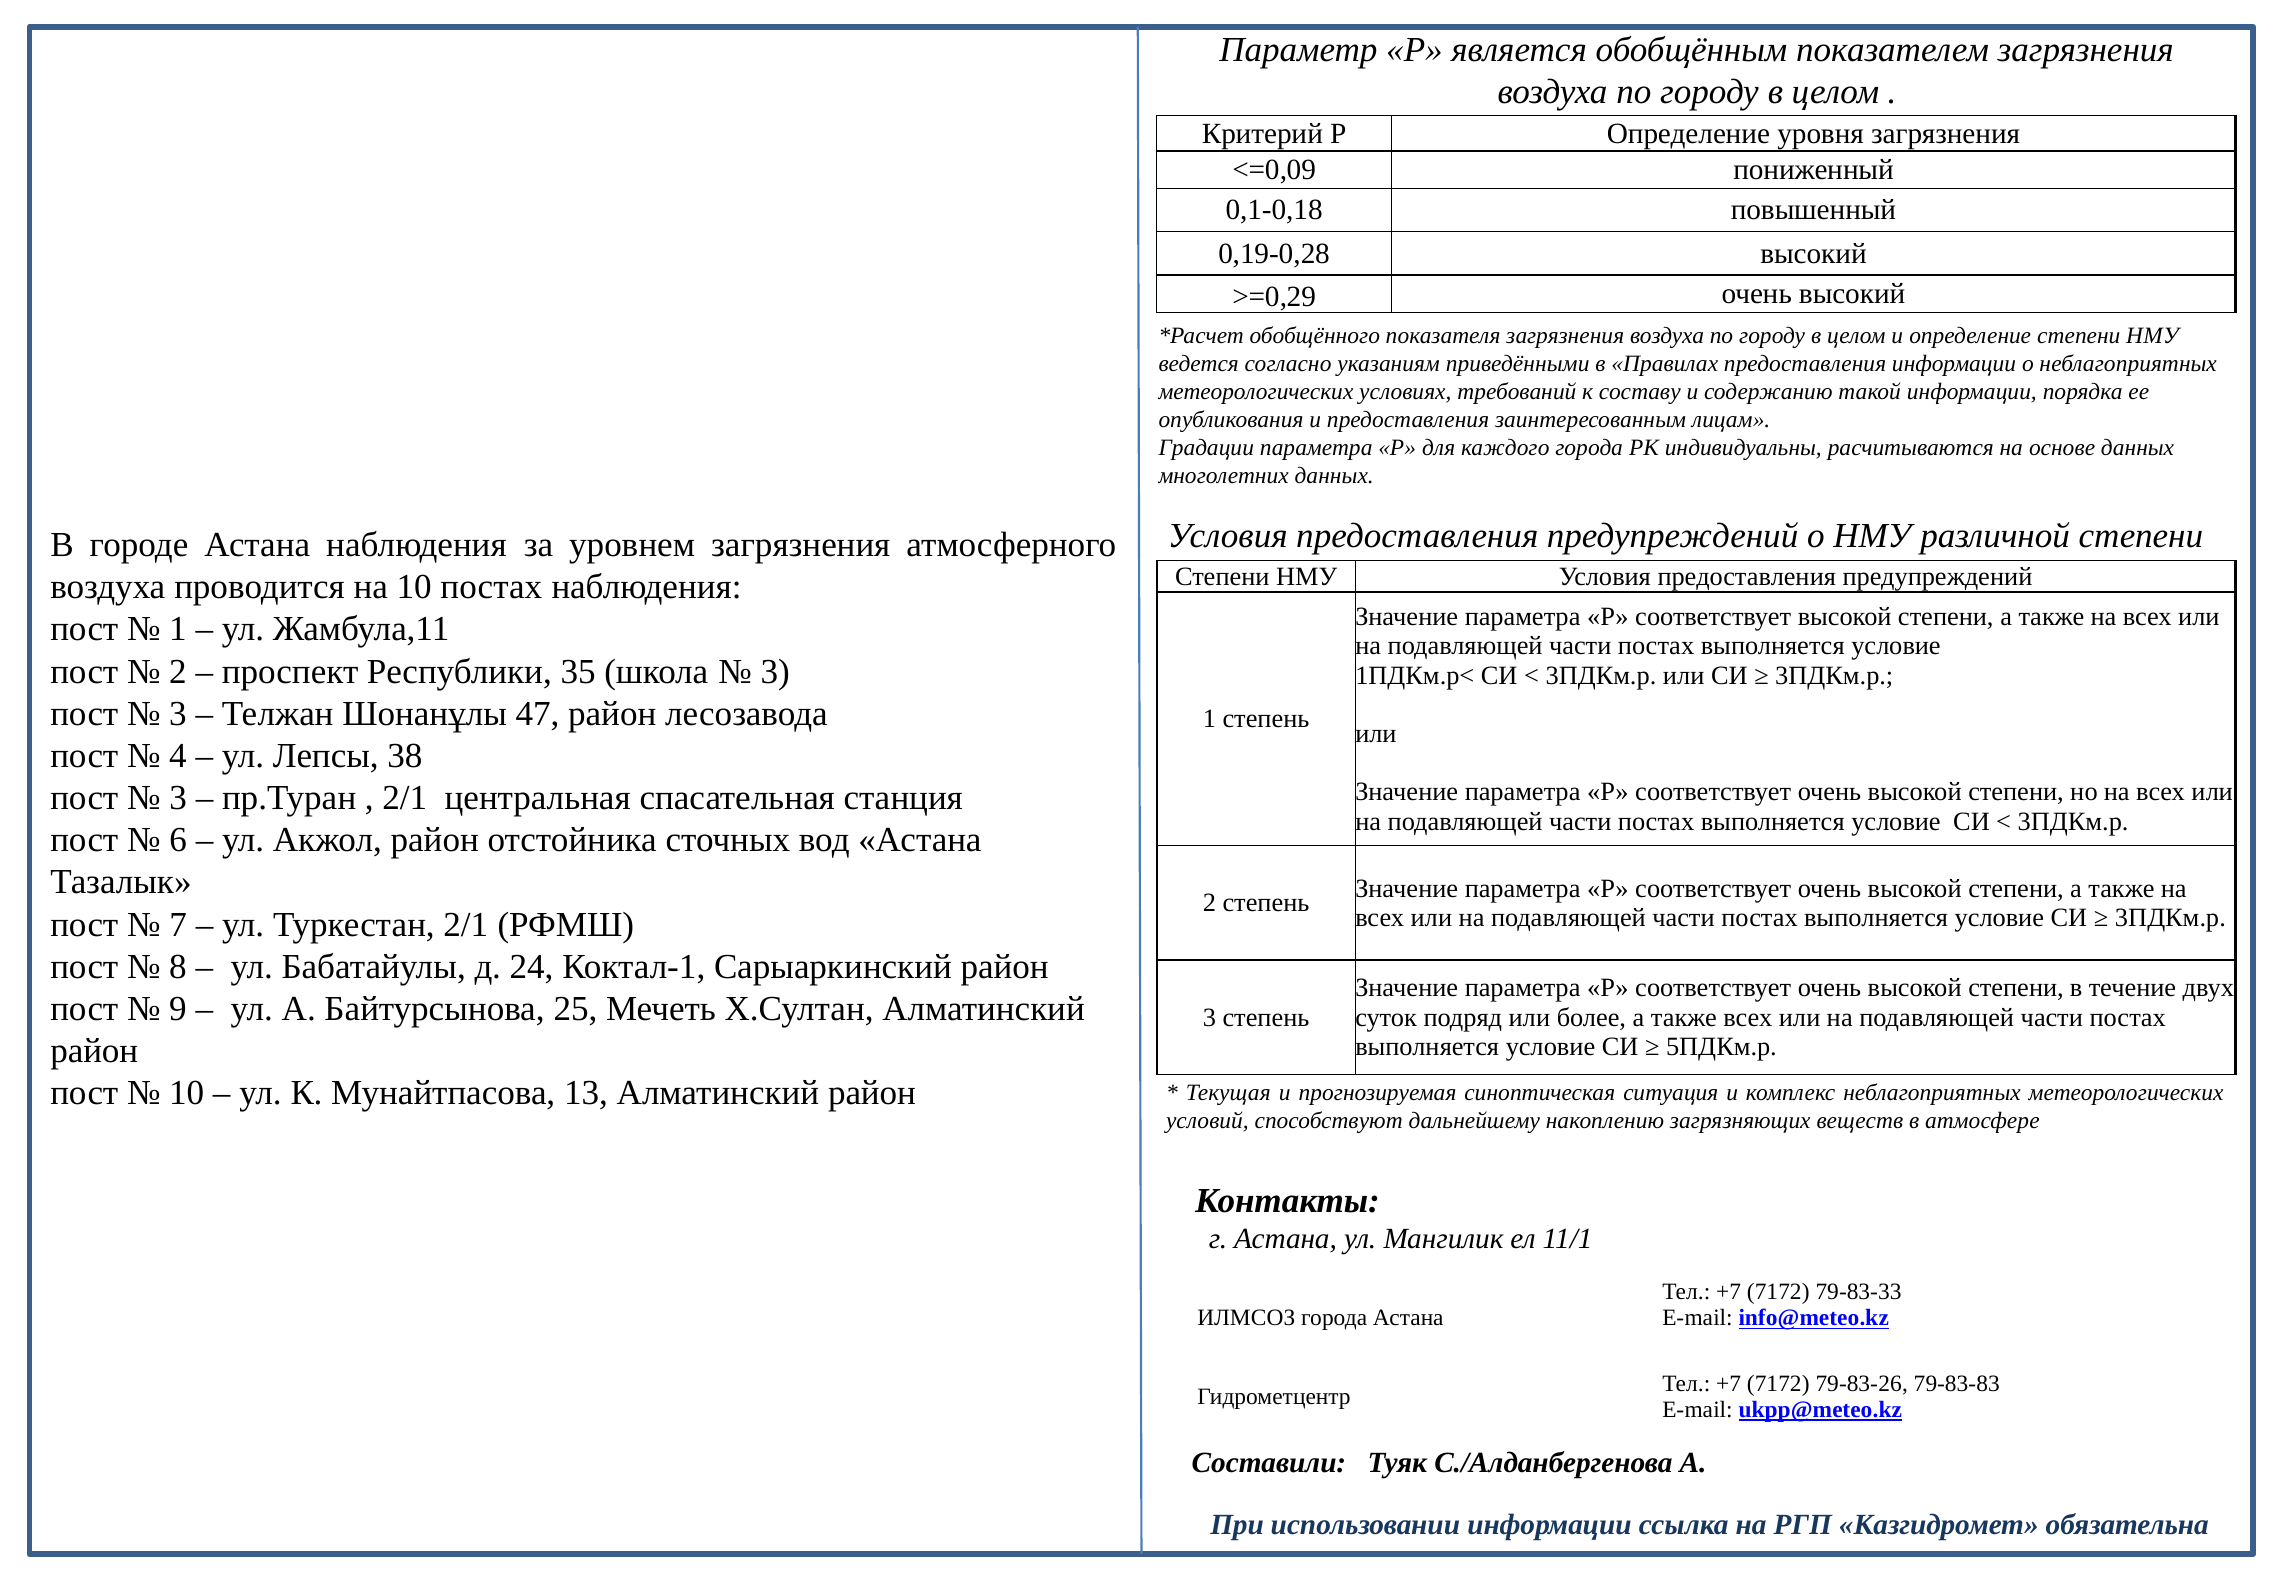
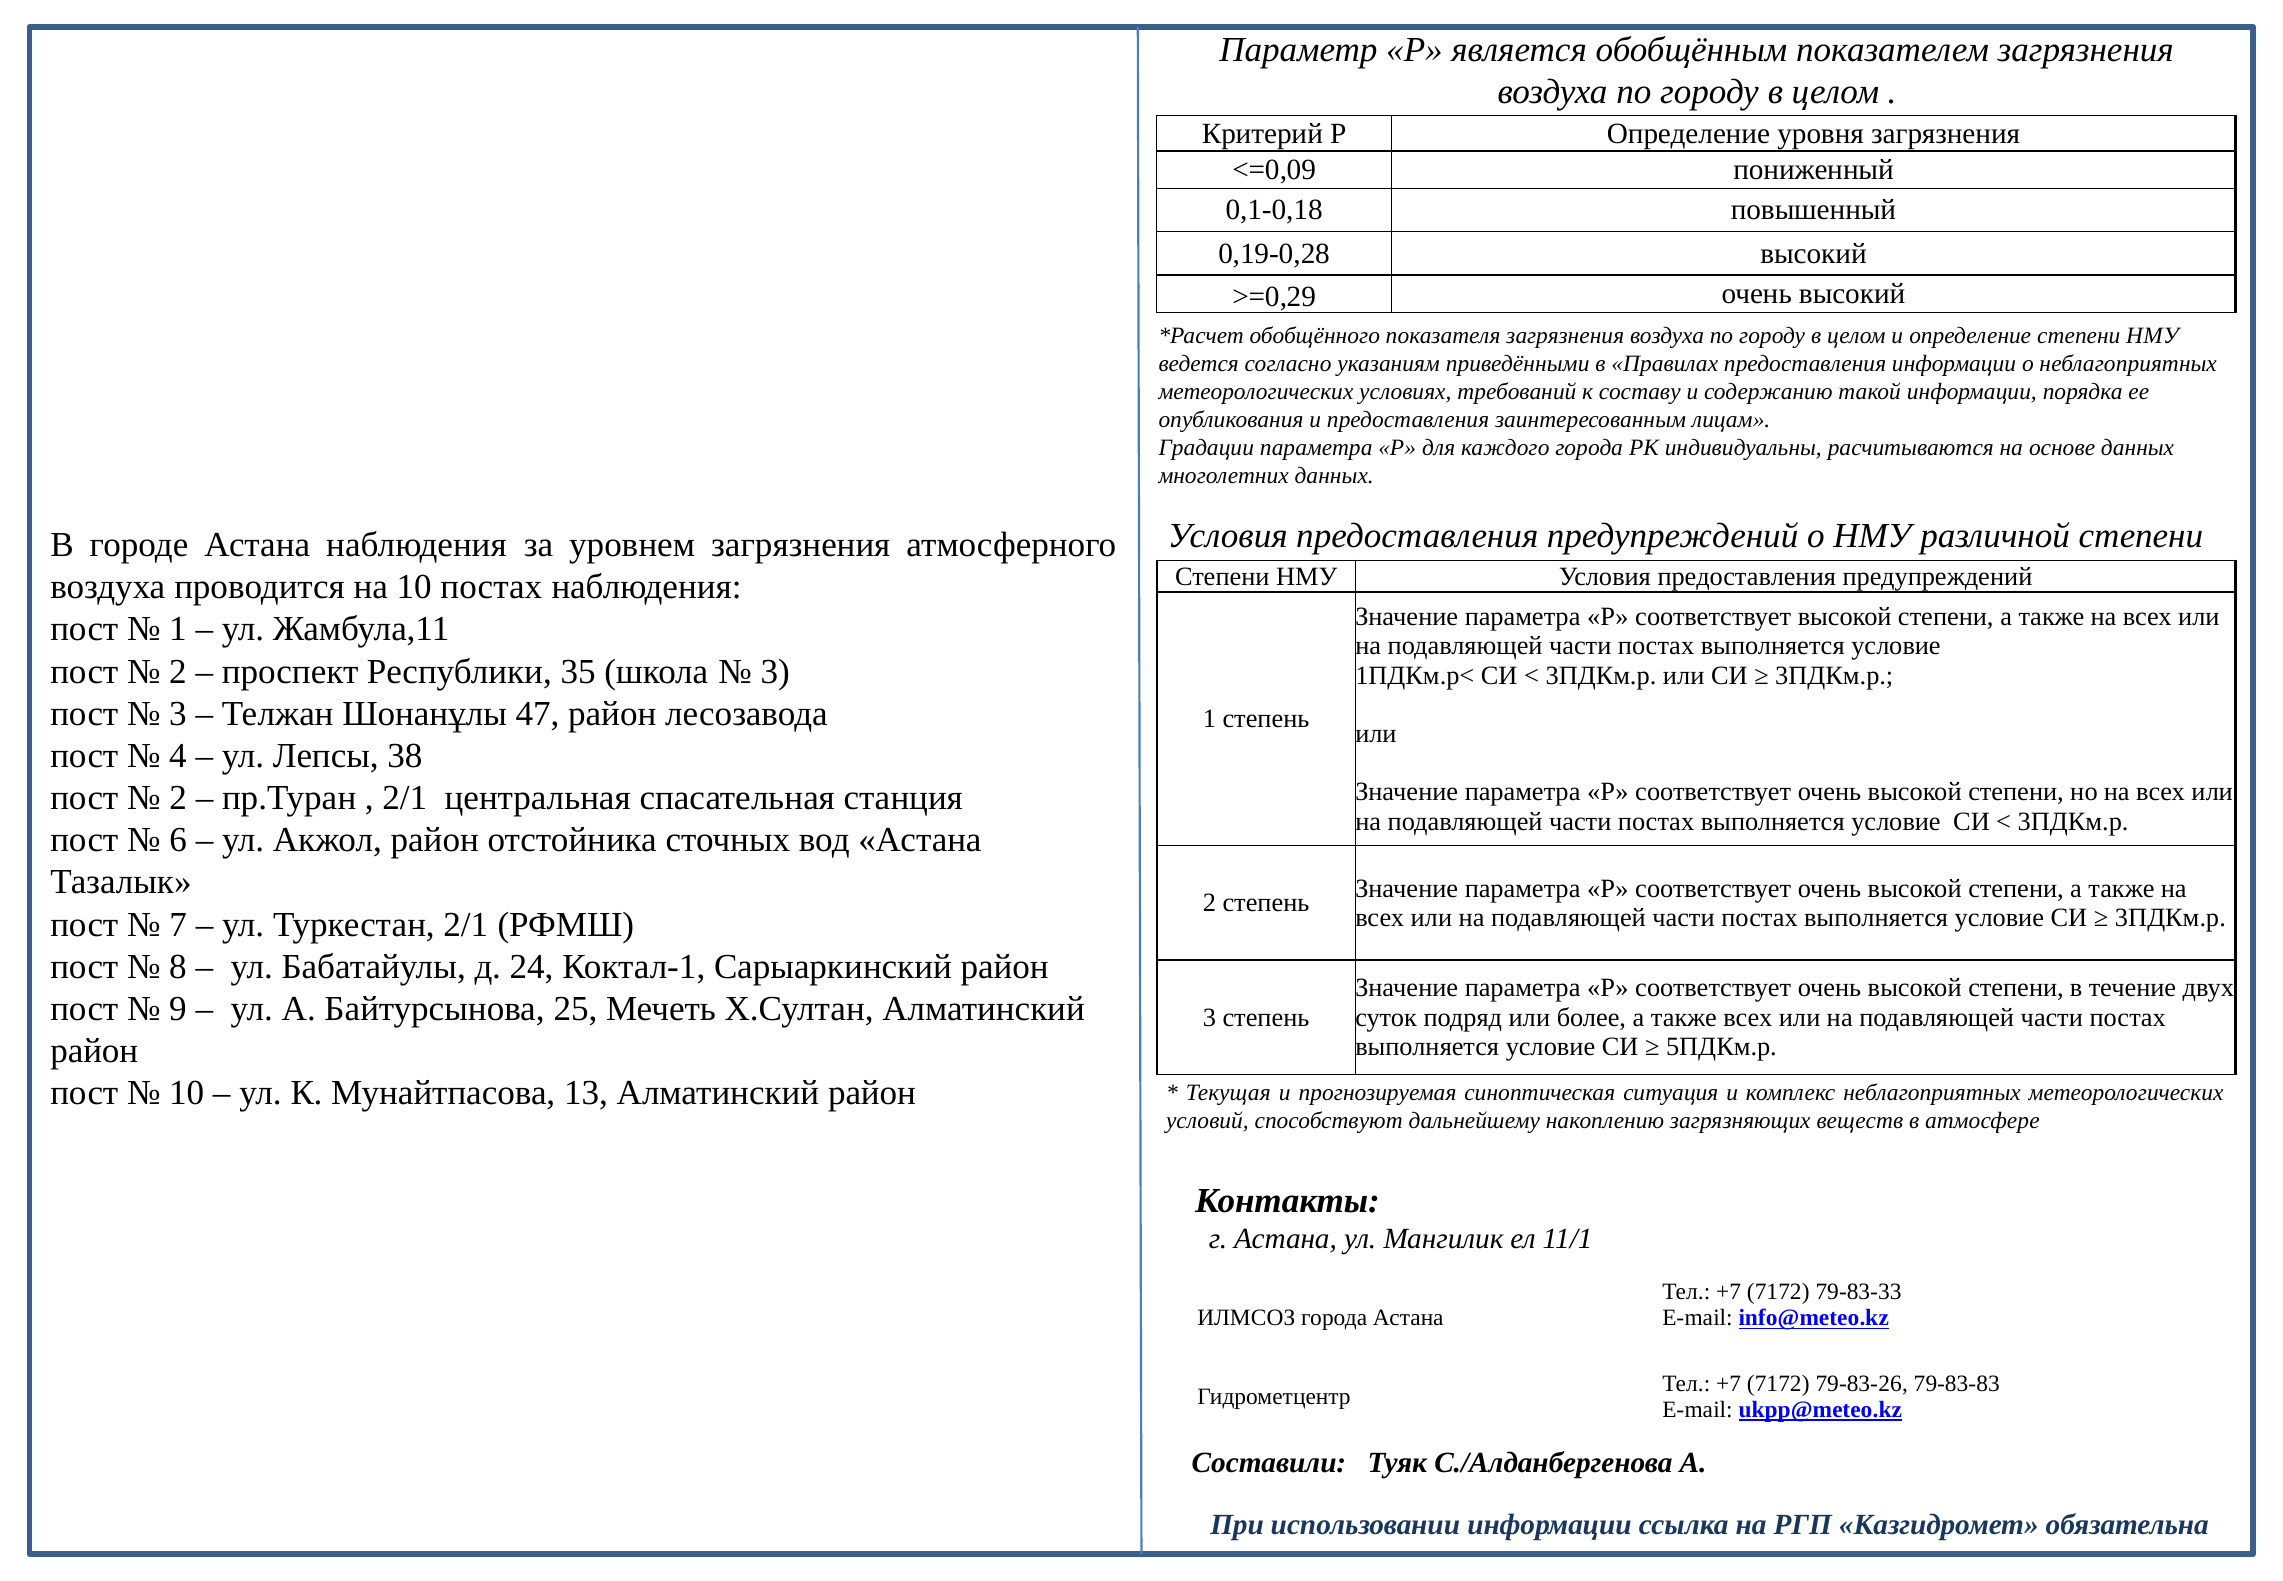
3 at (178, 798): 3 -> 2
